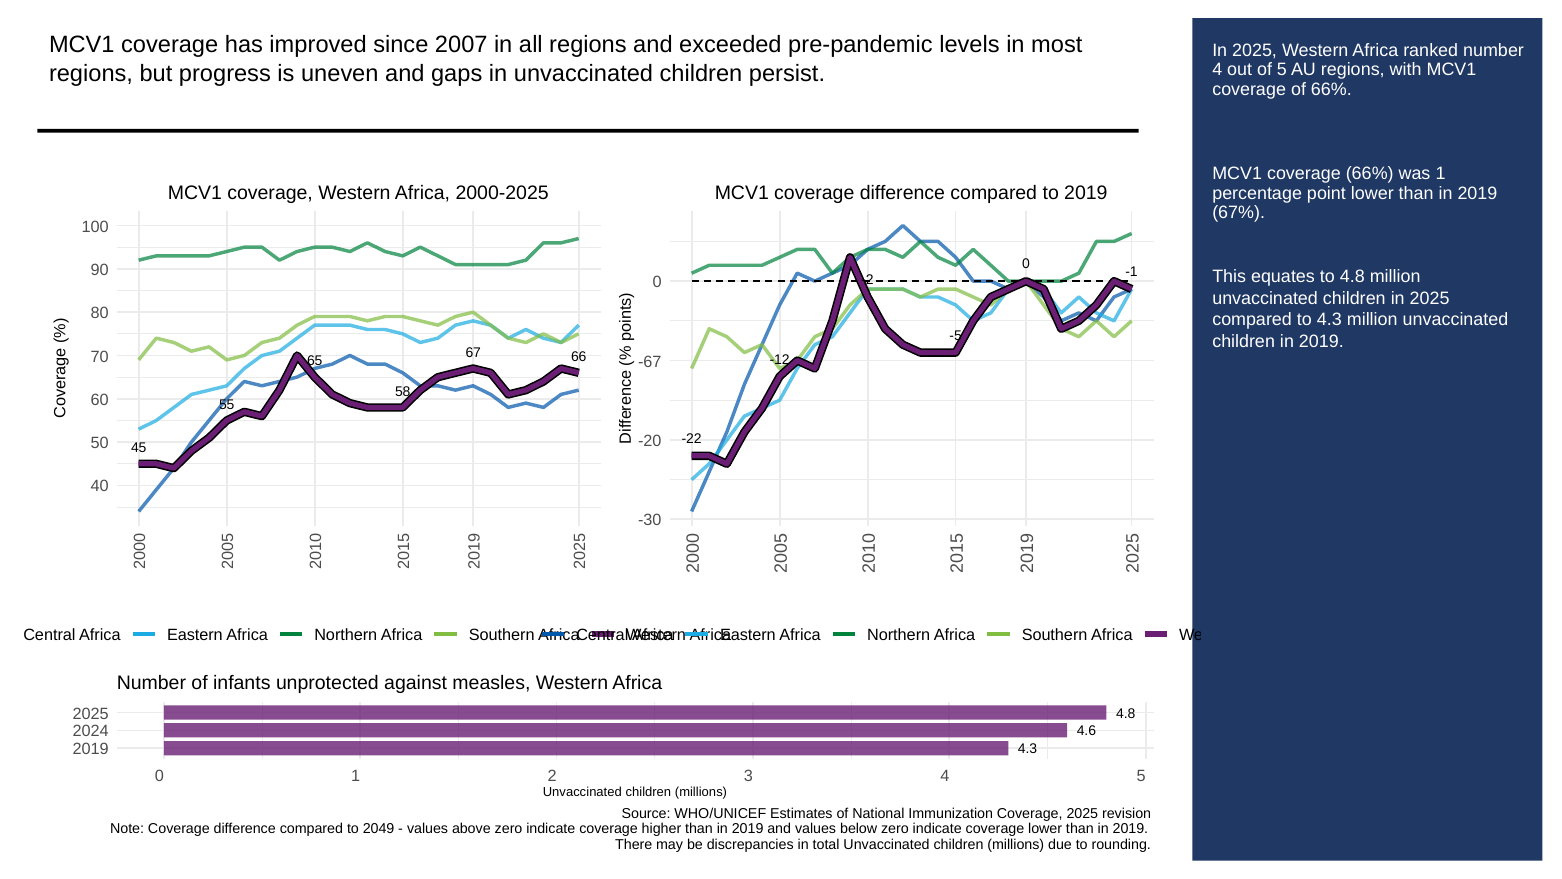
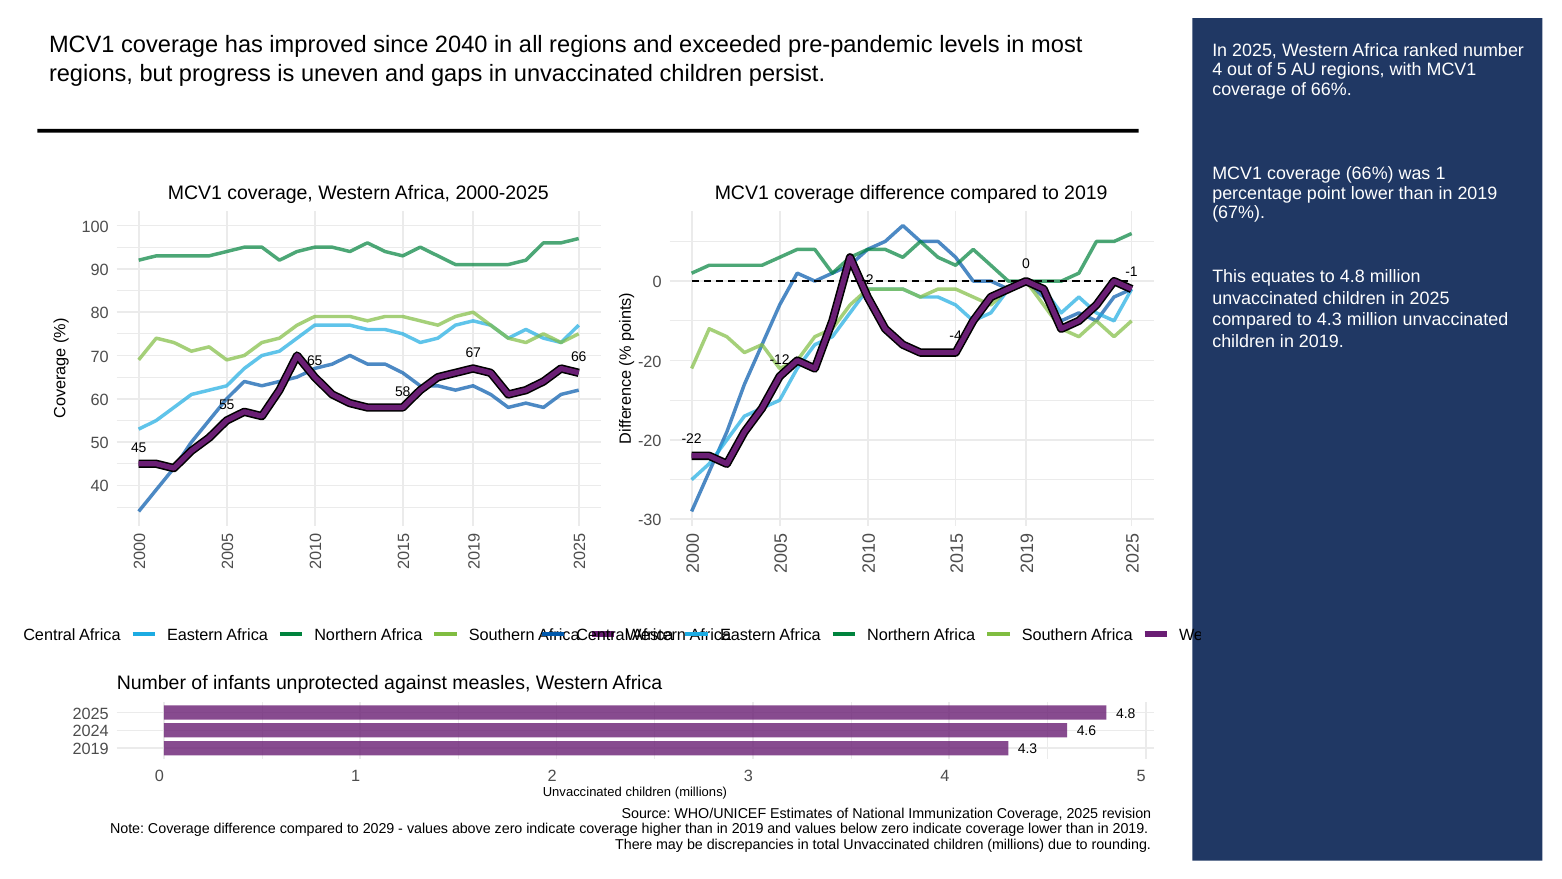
2007: 2007 -> 2040
-5: -5 -> -4
-67 at (650, 362): -67 -> -20
2049: 2049 -> 2029
